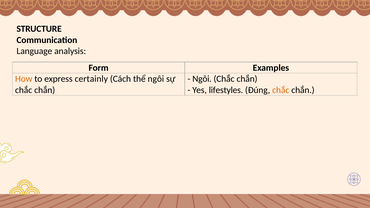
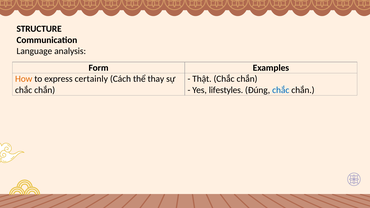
thể ngôi: ngôi -> thay
Ngôi at (202, 79): Ngôi -> Thật
chắc at (281, 90) colour: orange -> blue
